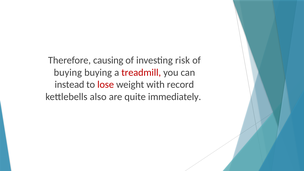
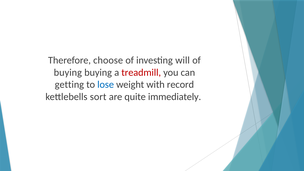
causing: causing -> choose
risk: risk -> will
instead: instead -> getting
lose colour: red -> blue
also: also -> sort
